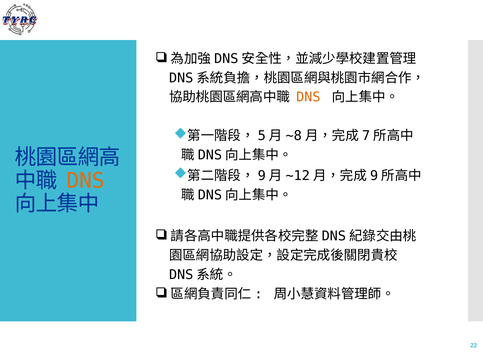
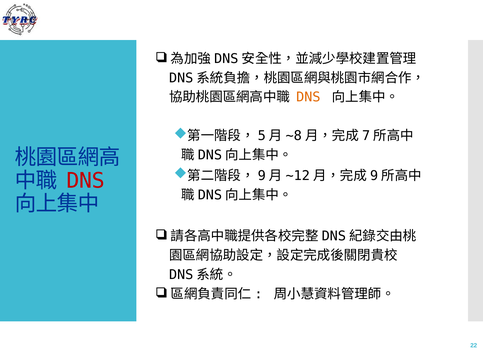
DNS at (86, 181) colour: orange -> red
